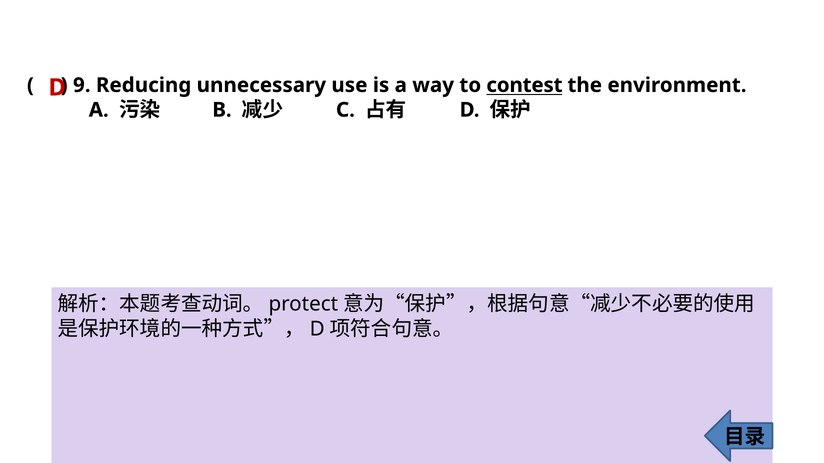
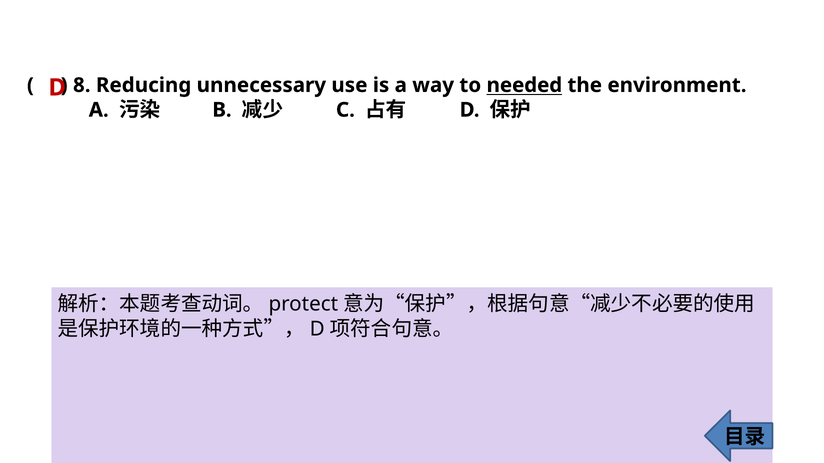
9: 9 -> 8
contest: contest -> needed
